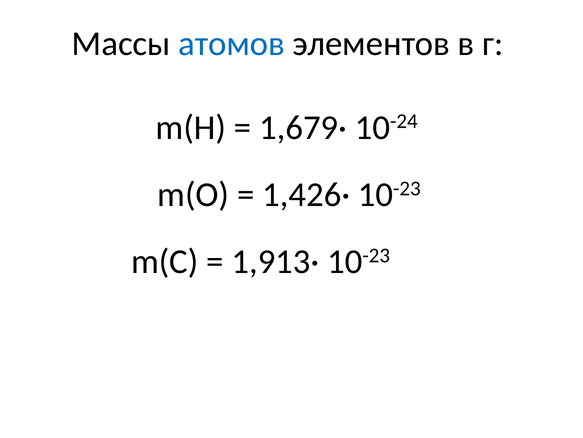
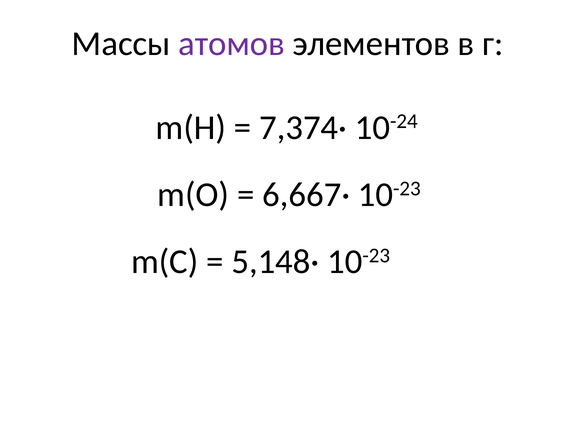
атомов colour: blue -> purple
1,679·: 1,679· -> 7,374·
1,426·: 1,426· -> 6,667·
1,913·: 1,913· -> 5,148·
